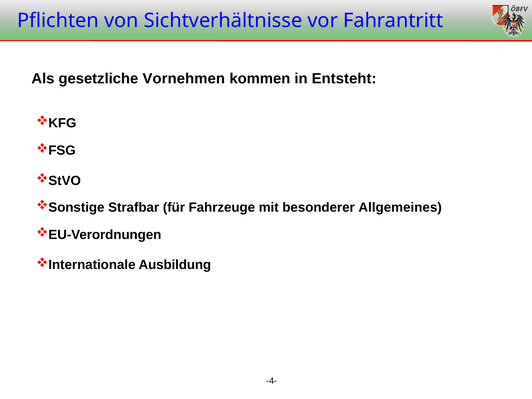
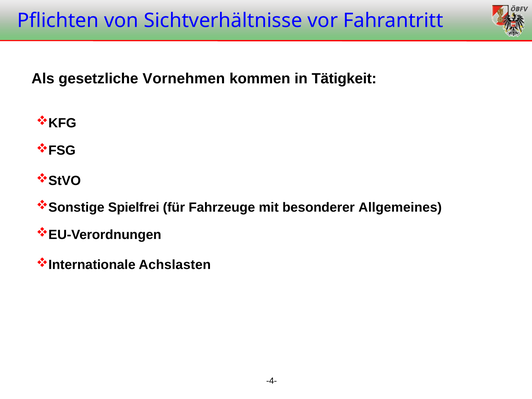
Entsteht: Entsteht -> Tätigkeit
Strafbar: Strafbar -> Spielfrei
Ausbildung: Ausbildung -> Achslasten
